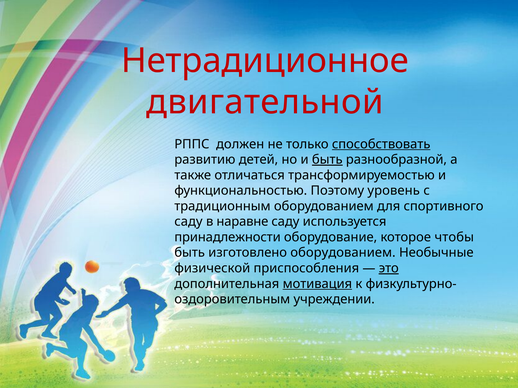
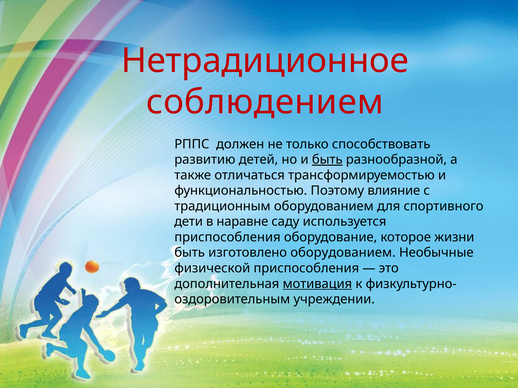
двигательной: двигательной -> соблюдением
способствовать underline: present -> none
уровень: уровень -> влияние
саду at (188, 222): саду -> дети
принадлежности at (228, 238): принадлежности -> приспособления
чтобы: чтобы -> жизни
это underline: present -> none
